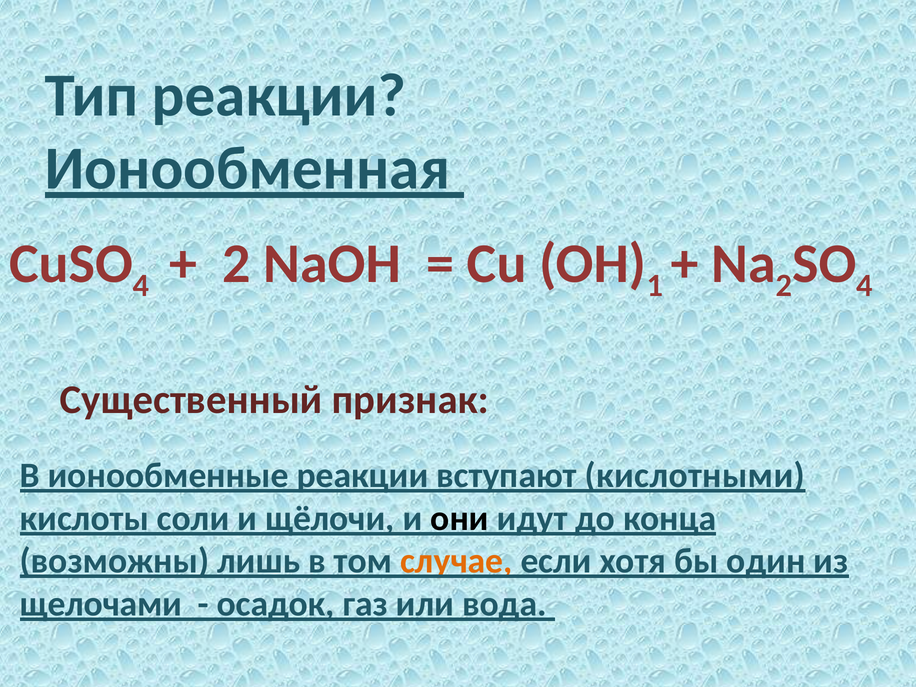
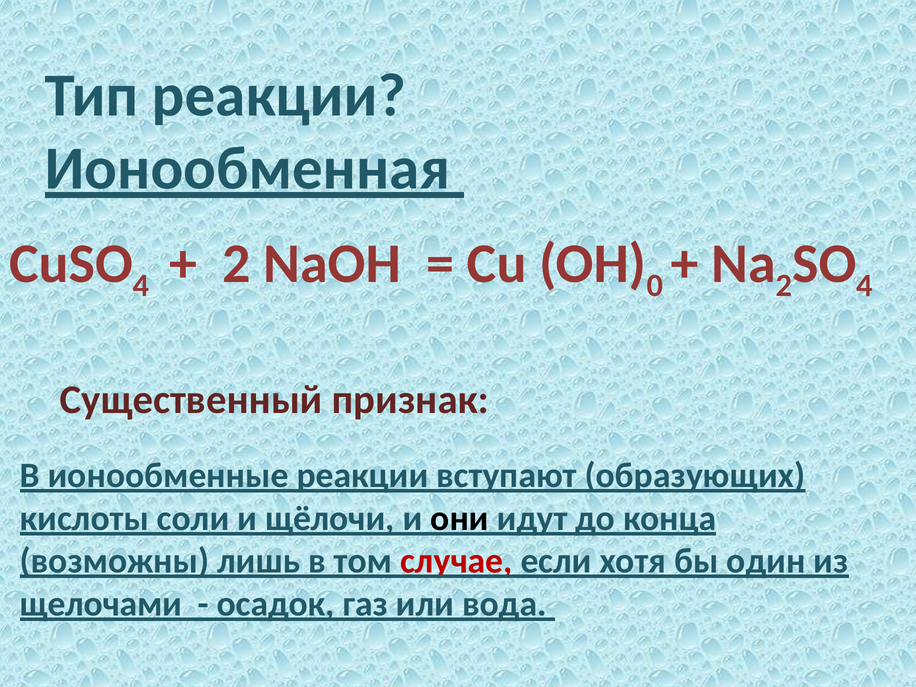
1: 1 -> 0
кислотными: кислотными -> образующих
случае colour: orange -> red
